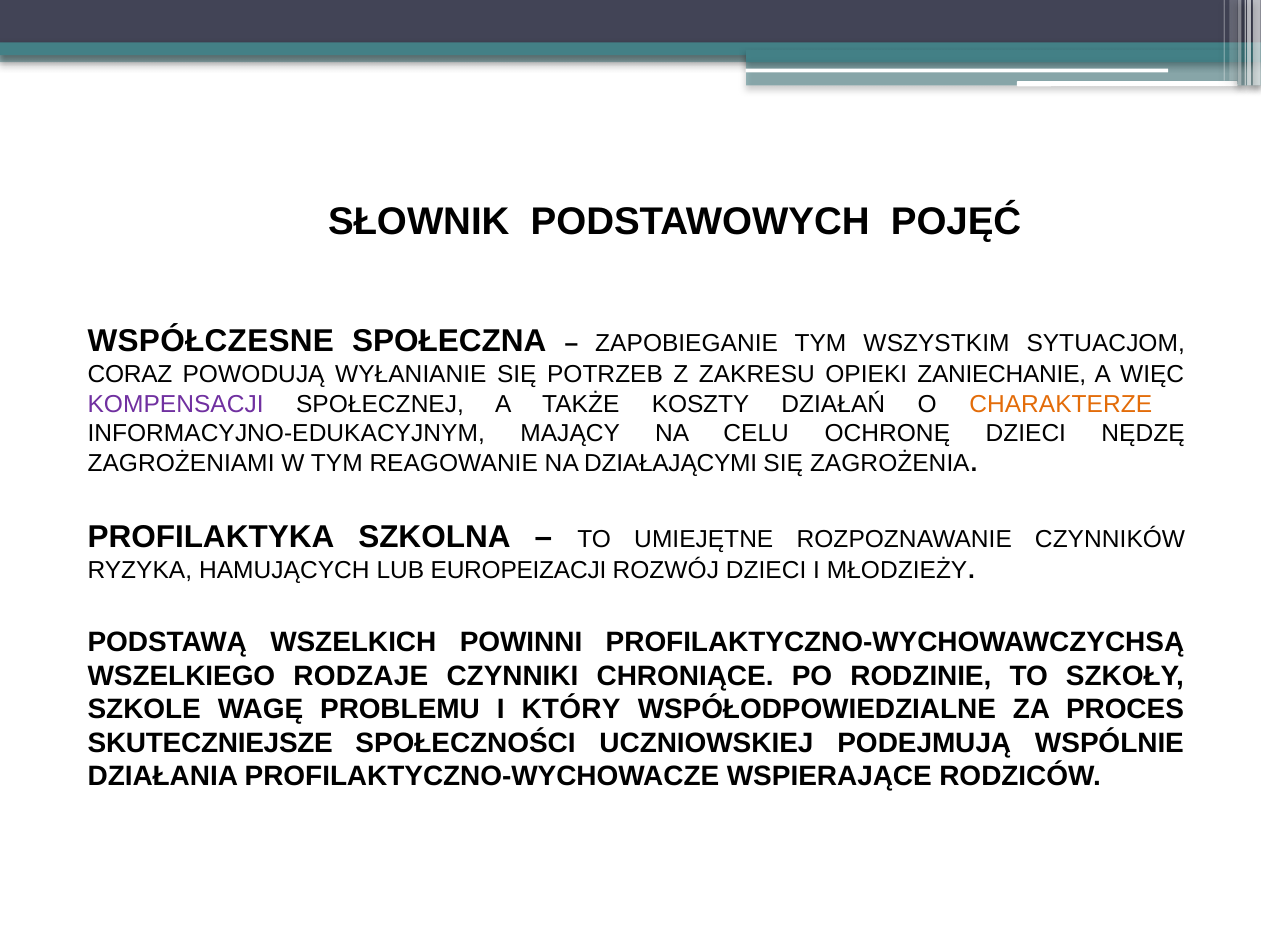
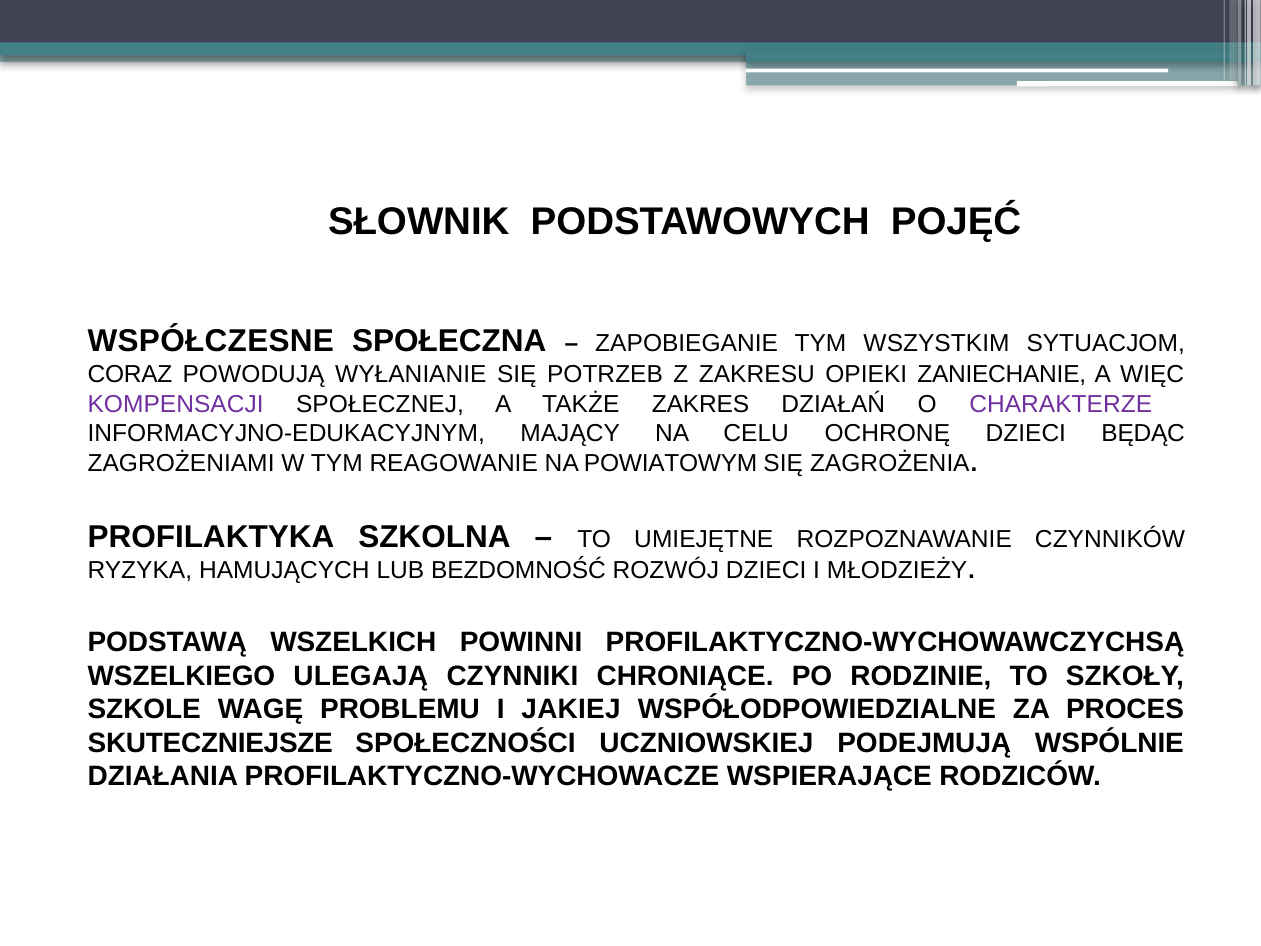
KOSZTY: KOSZTY -> ZAKRES
CHARAKTERZE colour: orange -> purple
NĘDZĘ: NĘDZĘ -> BĘDĄC
DZIAŁAJĄCYMI: DZIAŁAJĄCYMI -> POWIATOWYM
EUROPEIZACJI: EUROPEIZACJI -> BEZDOMNOŚĆ
RODZAJE: RODZAJE -> ULEGAJĄ
KTÓRY: KTÓRY -> JAKIEJ
